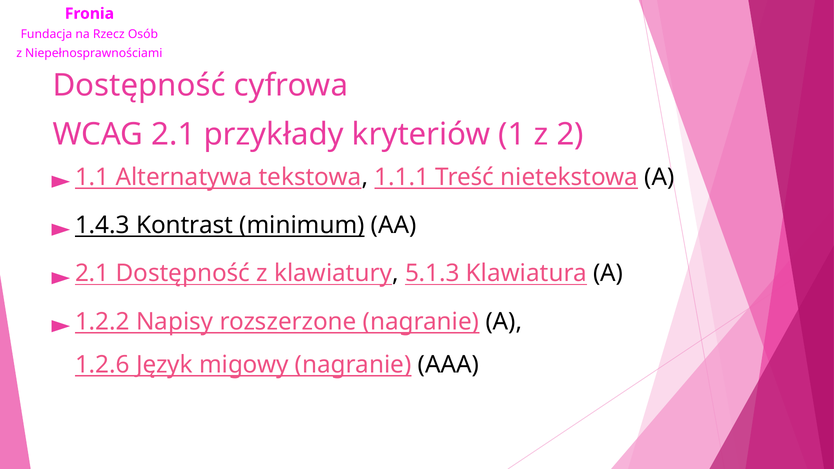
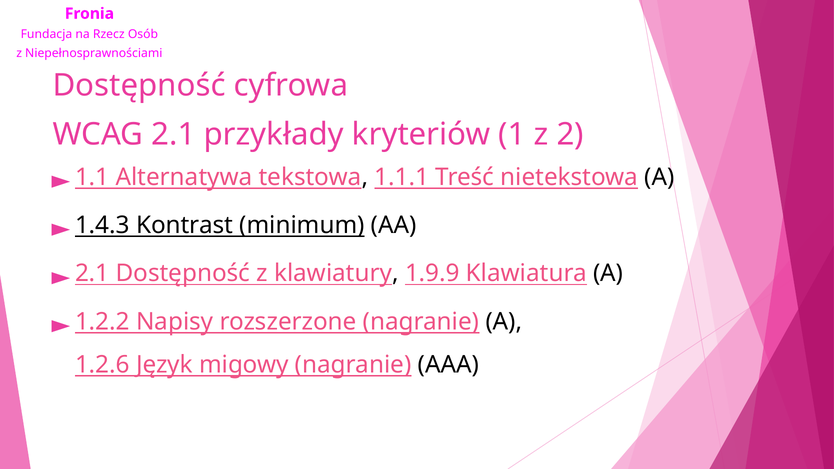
5.1.3: 5.1.3 -> 1.9.9
